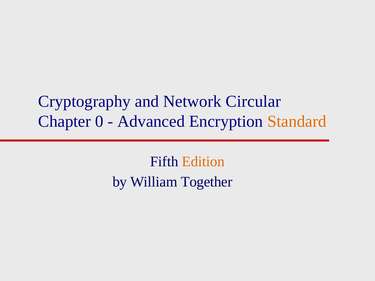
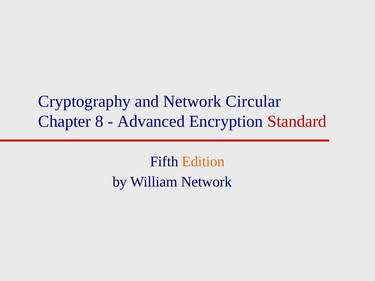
0: 0 -> 8
Standard colour: orange -> red
William Together: Together -> Network
